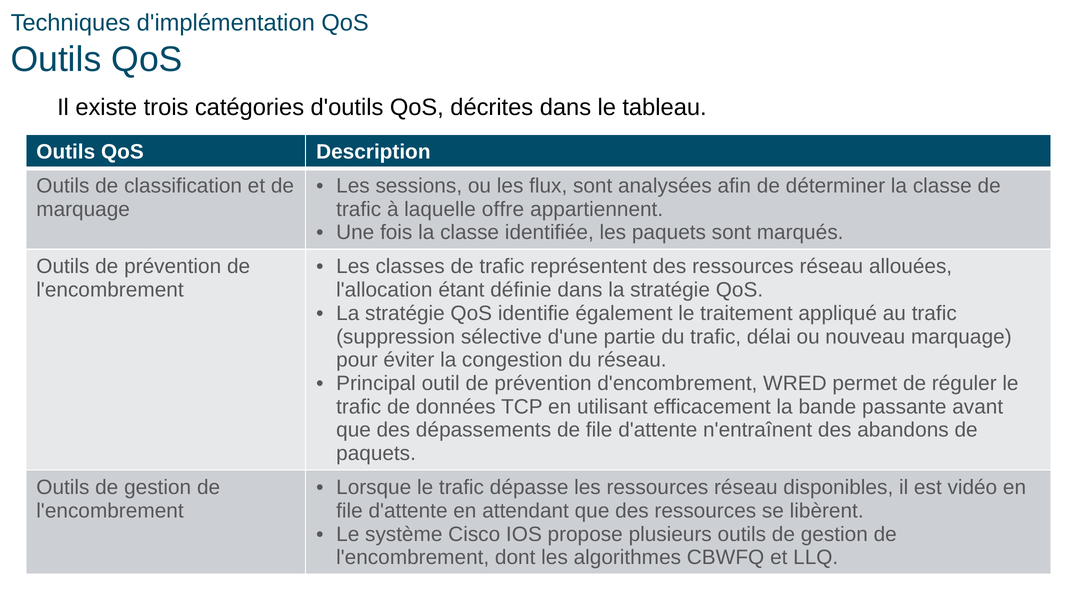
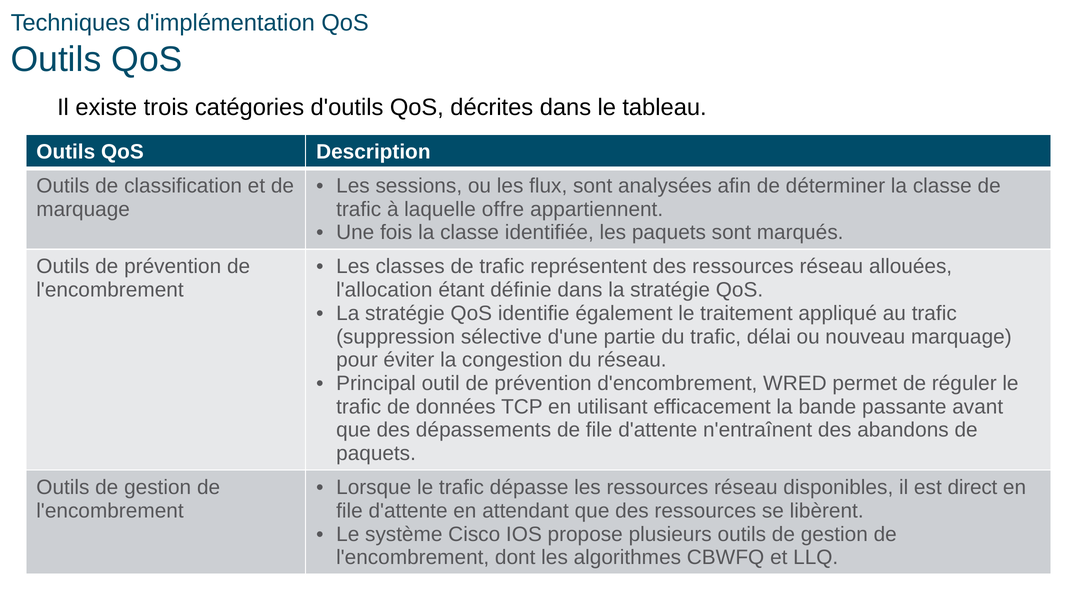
vidéo: vidéo -> direct
